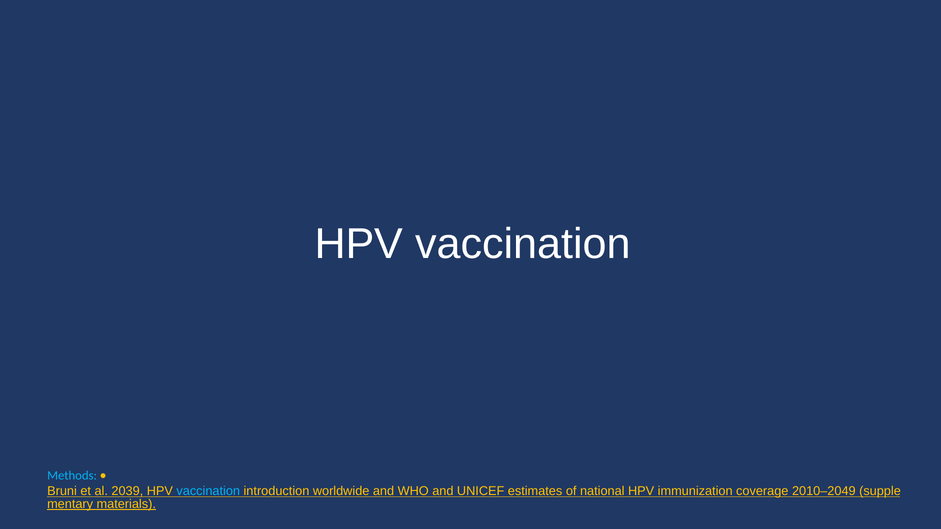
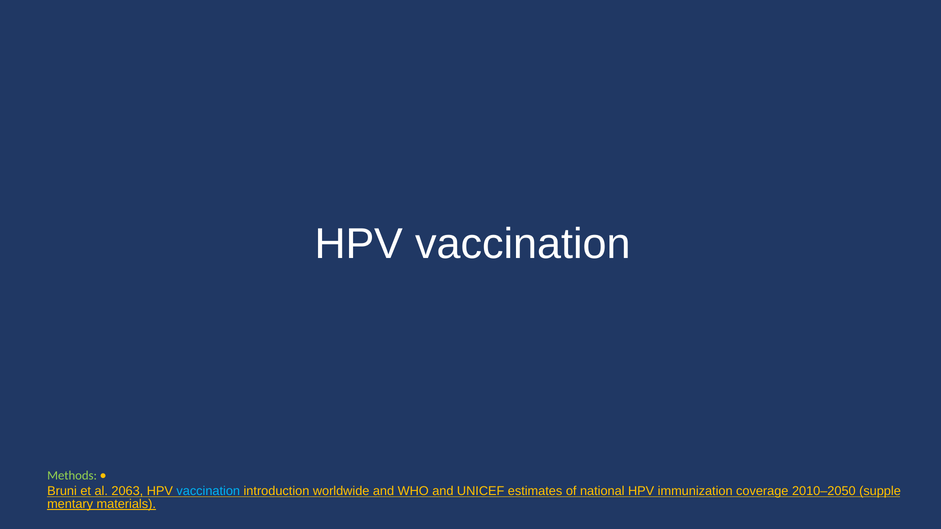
Methods colour: light blue -> light green
2039: 2039 -> 2063
2010–2049: 2010–2049 -> 2010–2050
